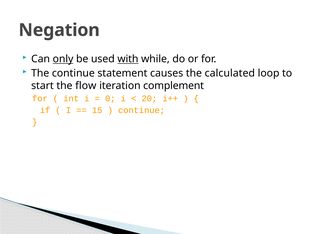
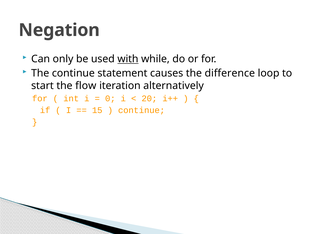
only underline: present -> none
calculated: calculated -> difference
complement: complement -> alternatively
